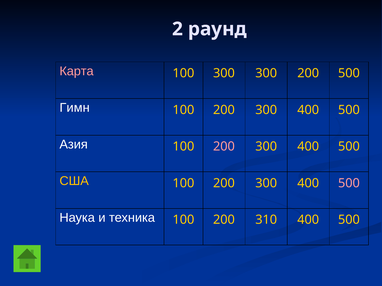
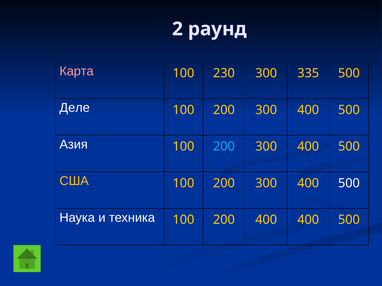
100 300: 300 -> 230
300 200: 200 -> 335
Гимн: Гимн -> Деле
200 at (224, 147) colour: pink -> light blue
500 at (349, 183) colour: pink -> white
200 310: 310 -> 400
